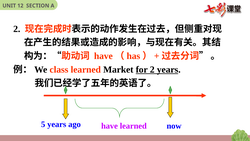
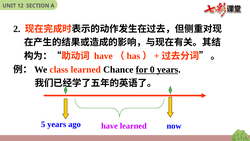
Market: Market -> Chance
for 2: 2 -> 0
